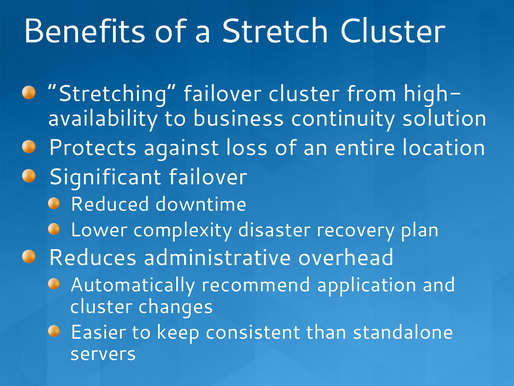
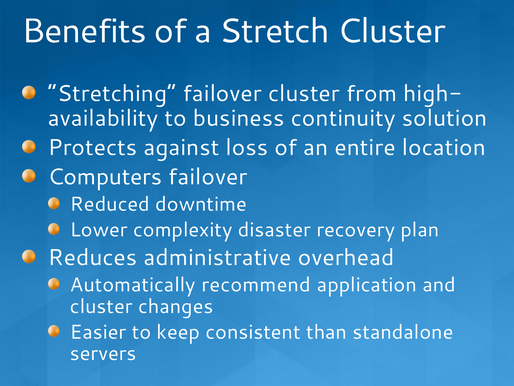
Significant: Significant -> Computers
